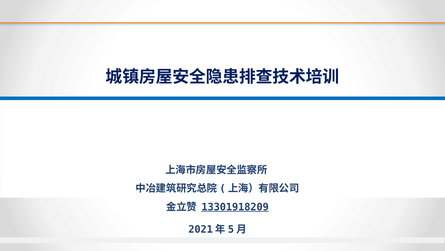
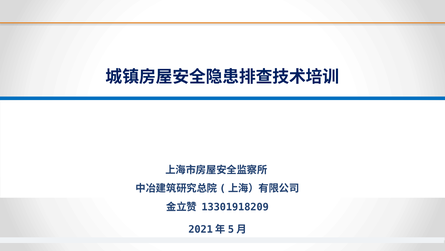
13301918209 underline: present -> none
